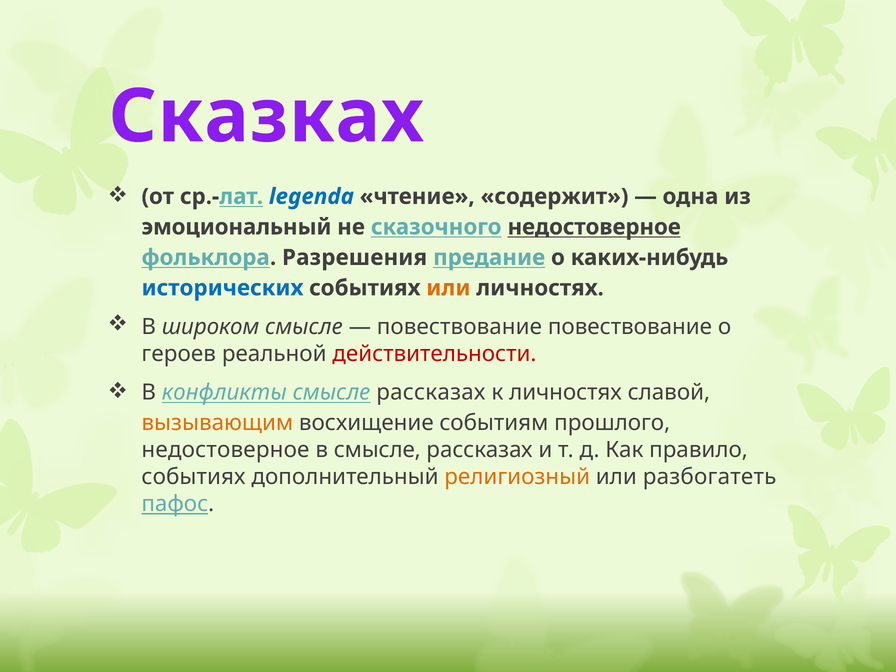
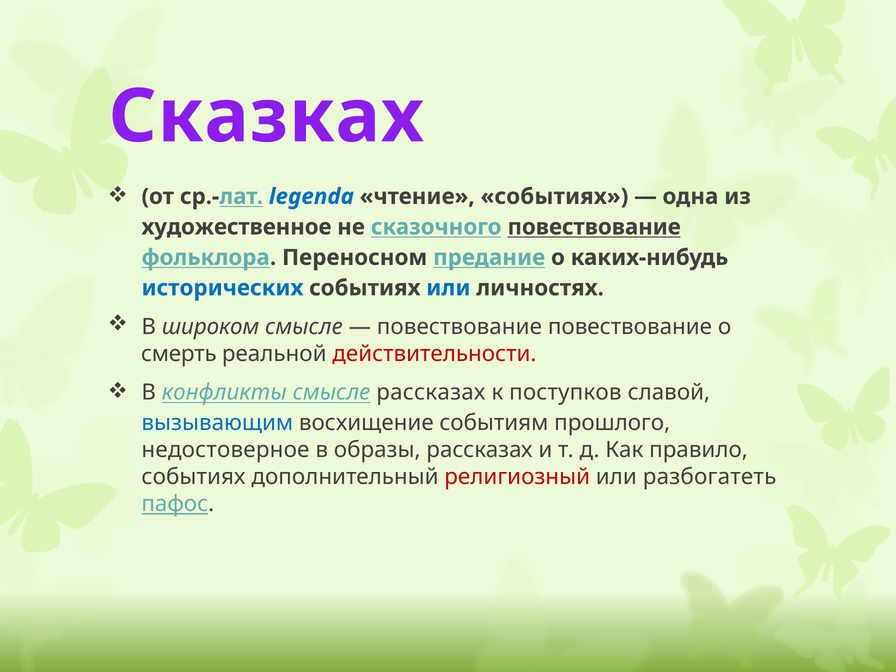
чтение содержит: содержит -> событиях
эмоциональный: эмоциональный -> художественное
сказочного недостоверное: недостоверное -> повествование
Разрешения: Разрешения -> Переносном
или at (448, 288) colour: orange -> blue
героев: героев -> смерть
к личностях: личностях -> поступков
вызывающим colour: orange -> blue
в смысле: смысле -> образы
религиозный colour: orange -> red
